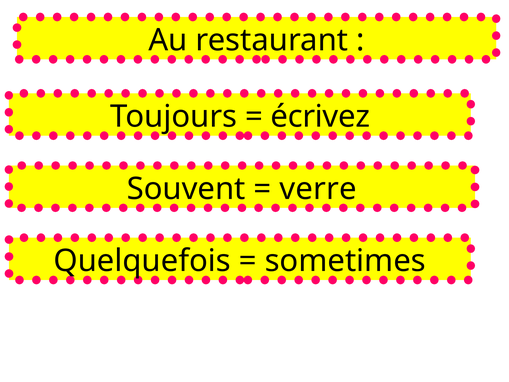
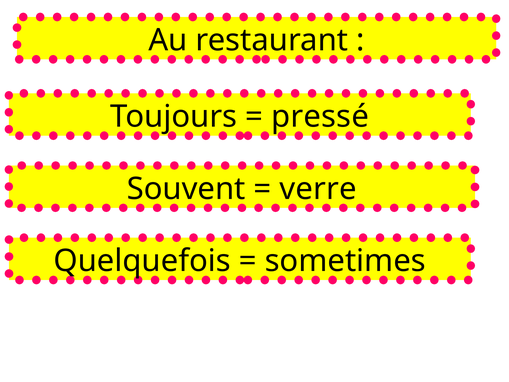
écrivez: écrivez -> pressé
